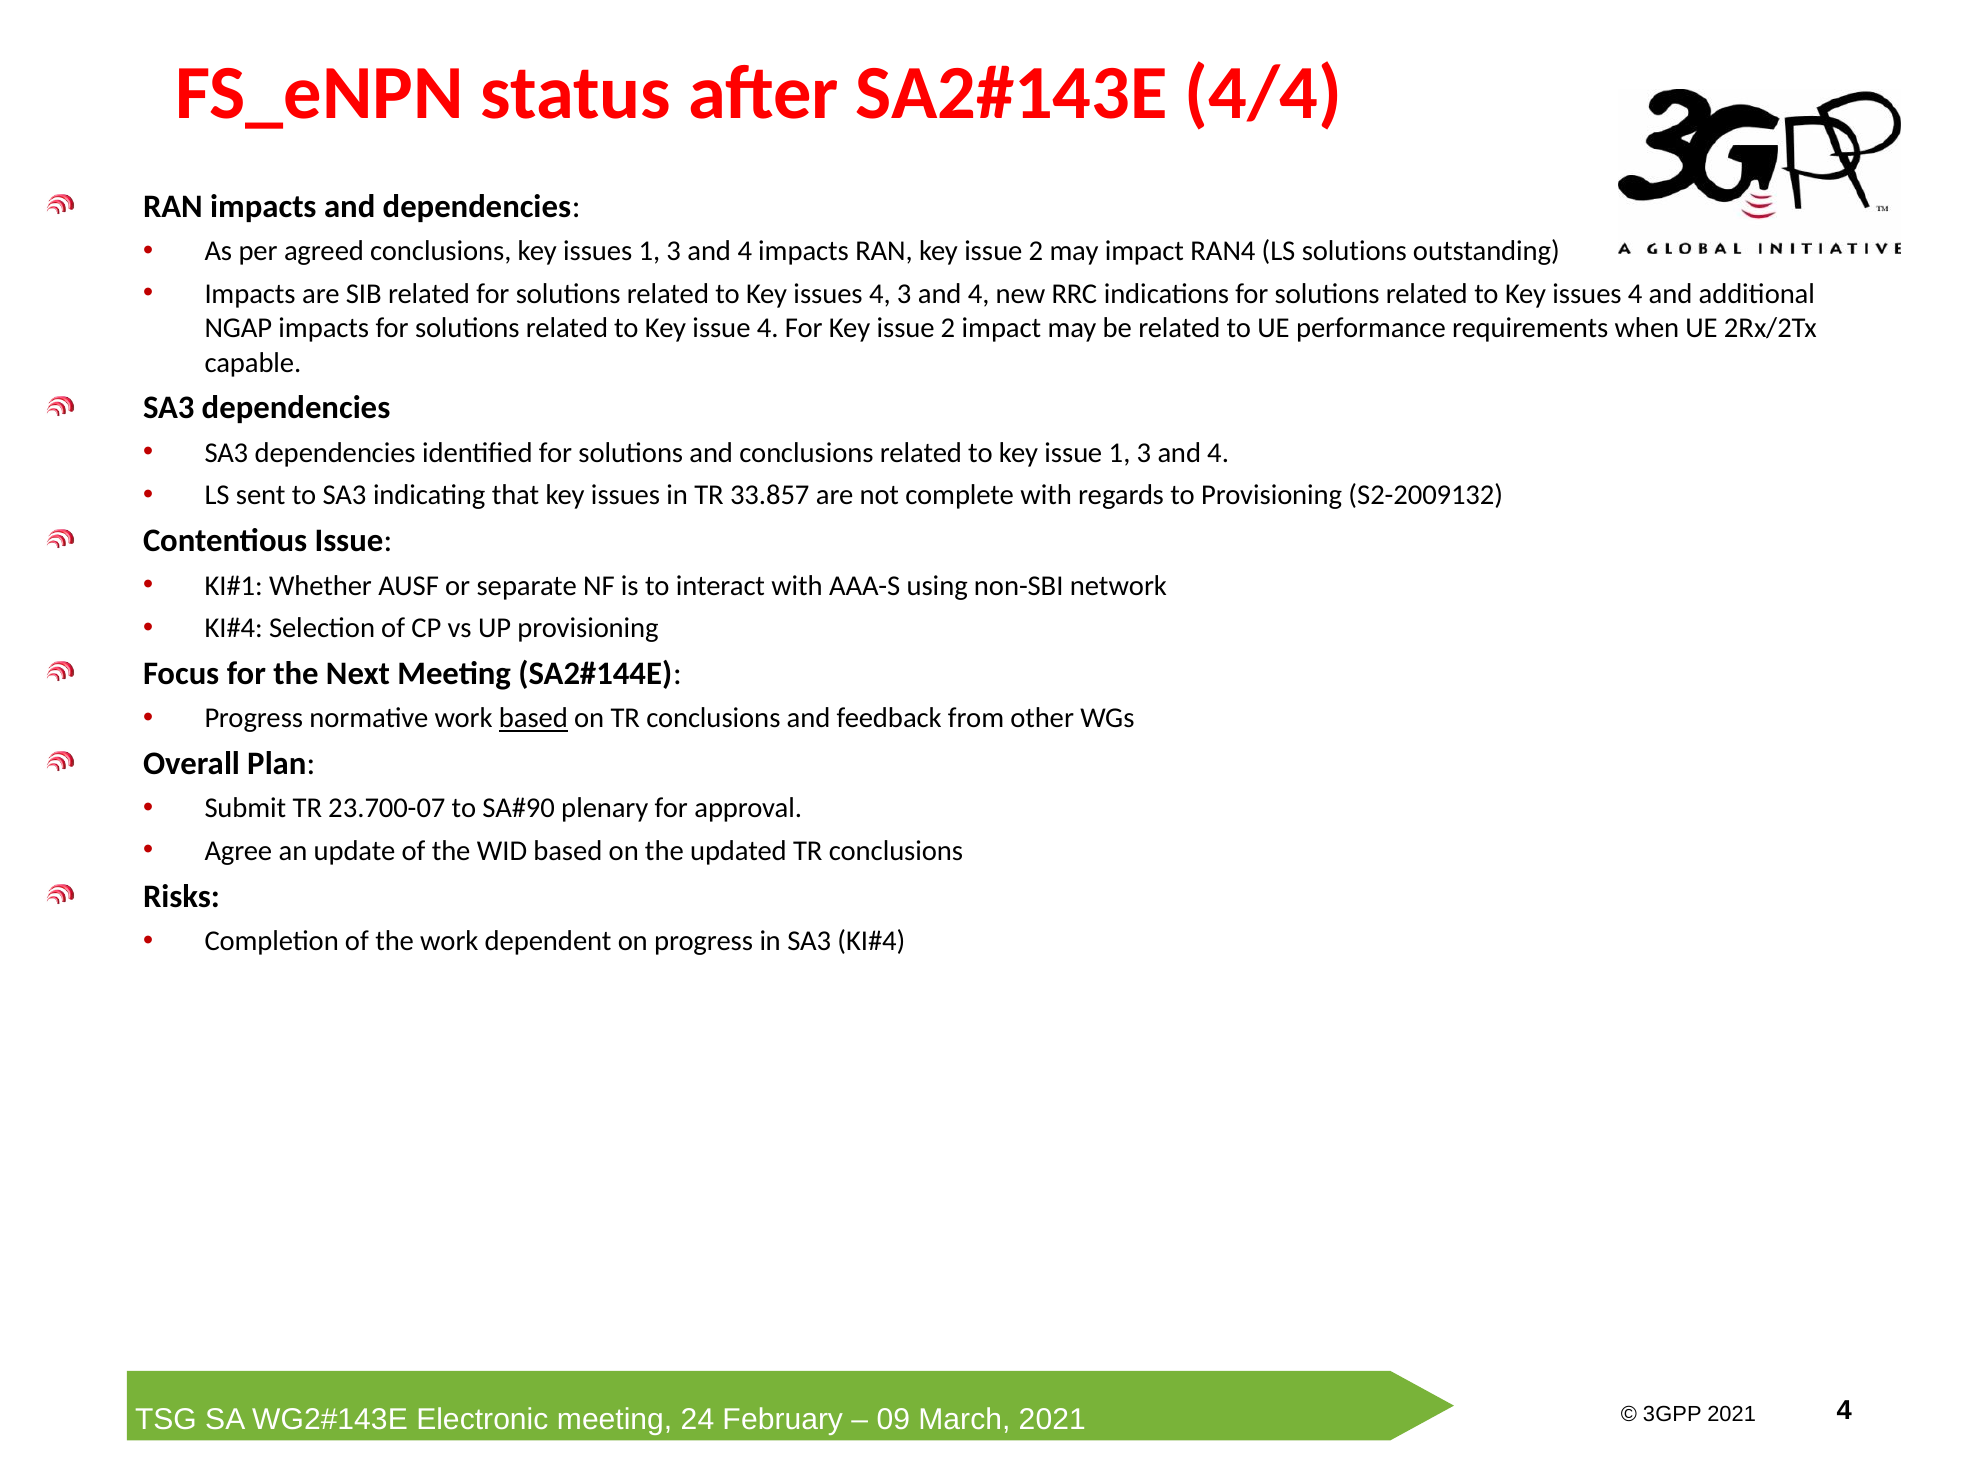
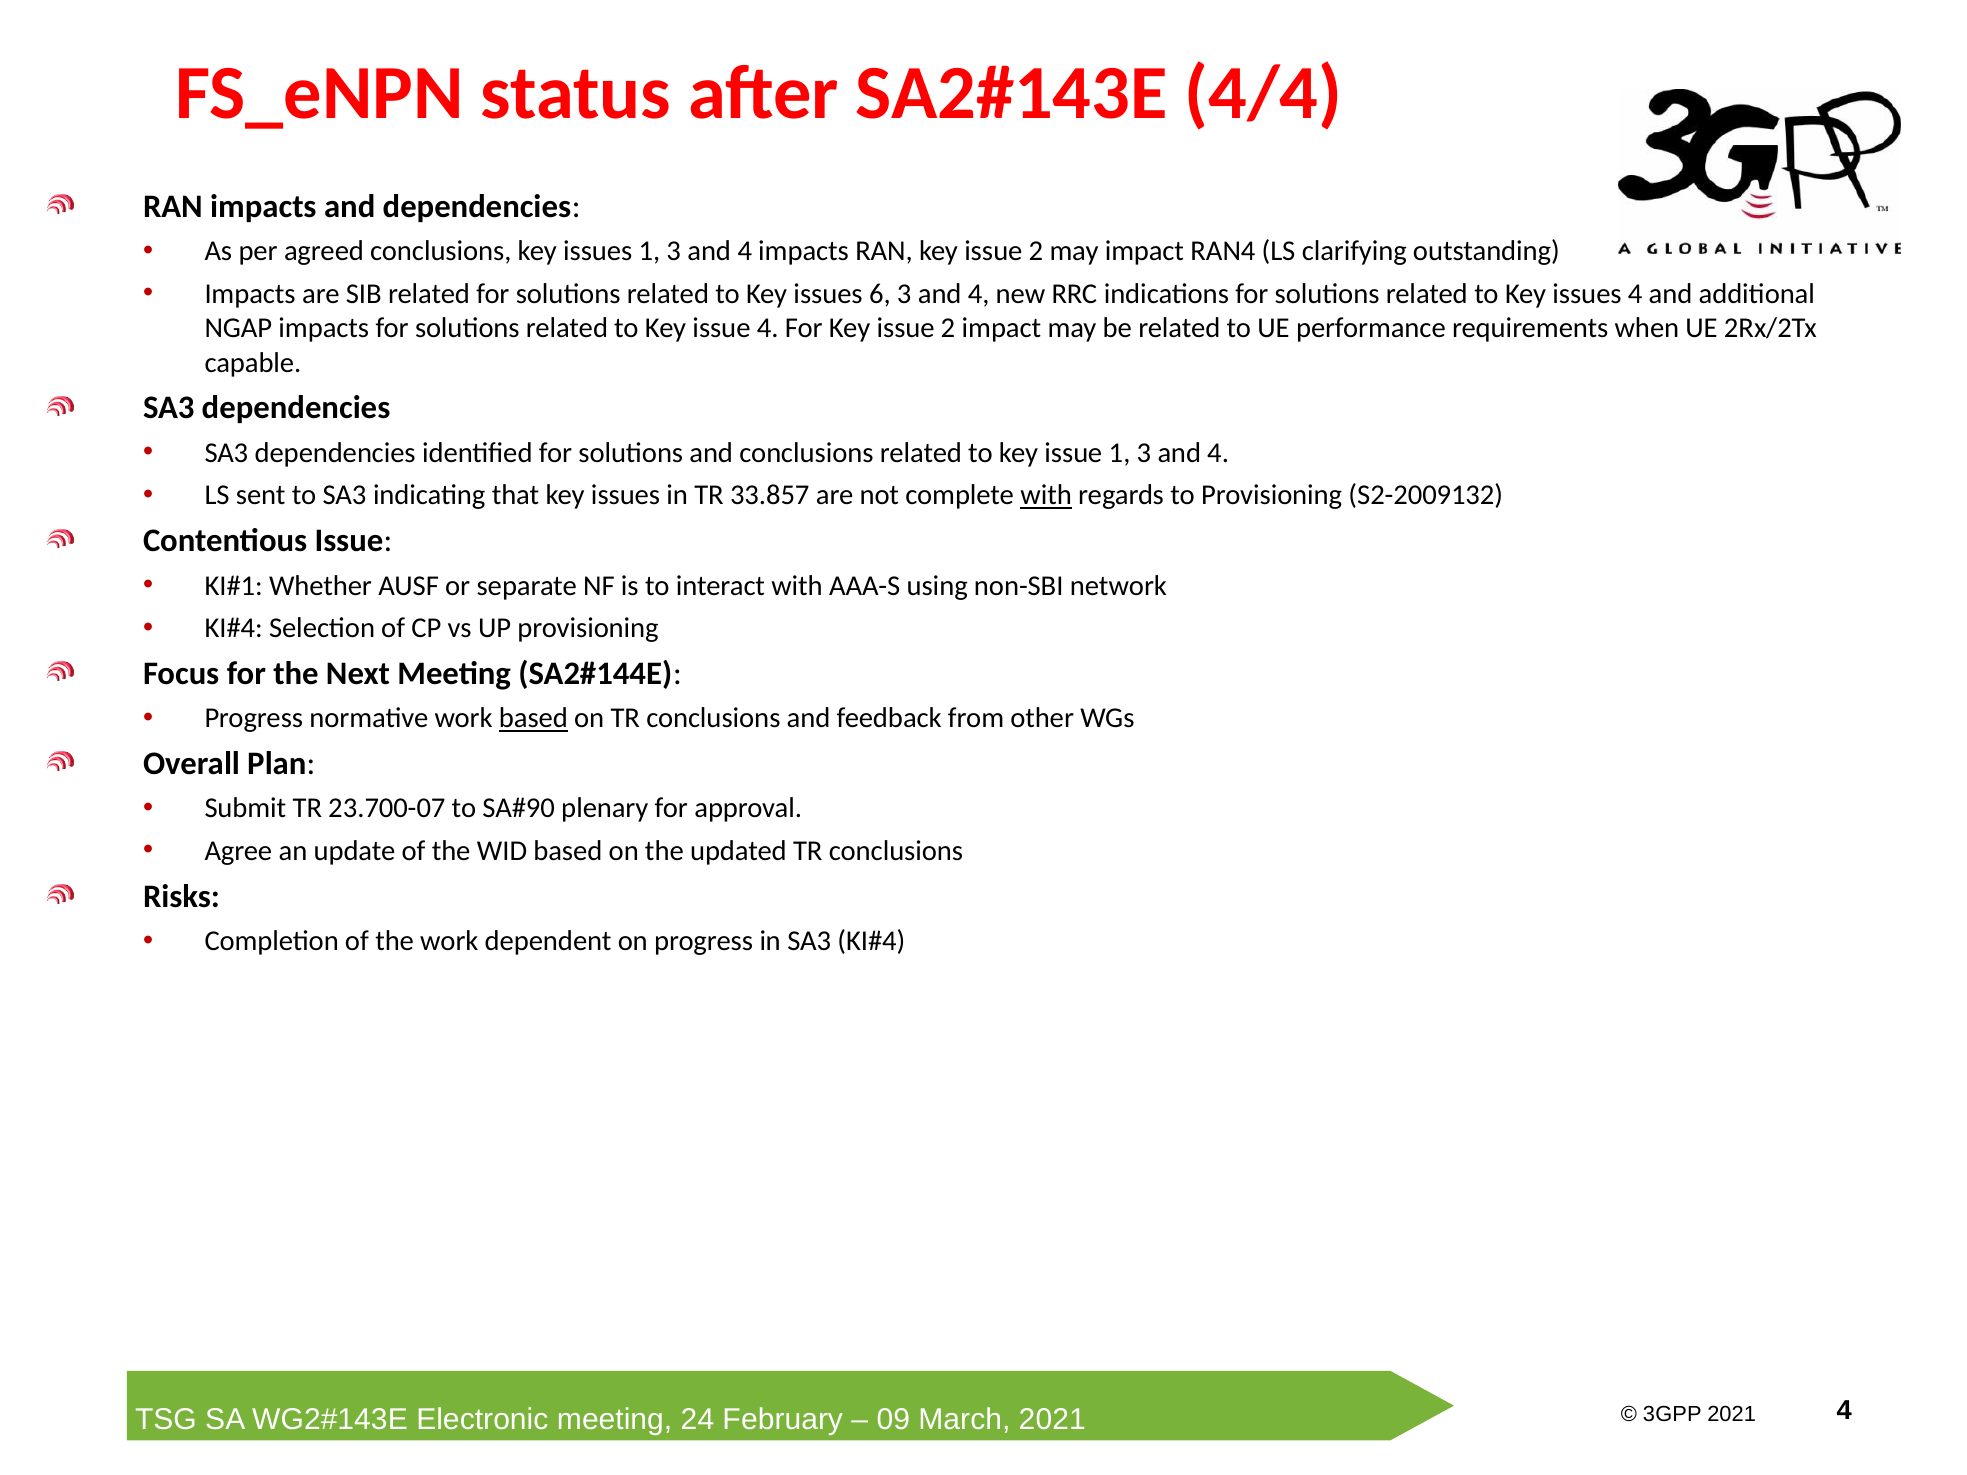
LS solutions: solutions -> clarifying
4 at (880, 294): 4 -> 6
with at (1046, 496) underline: none -> present
